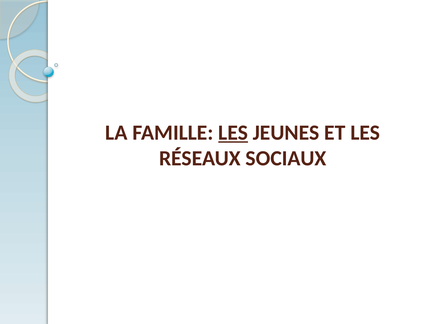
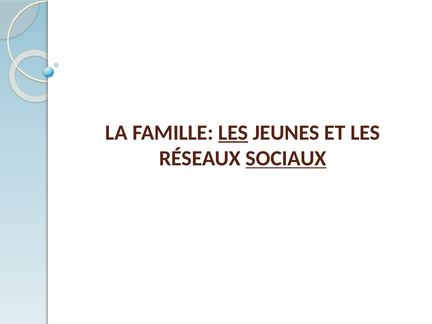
SOCIAUX underline: none -> present
